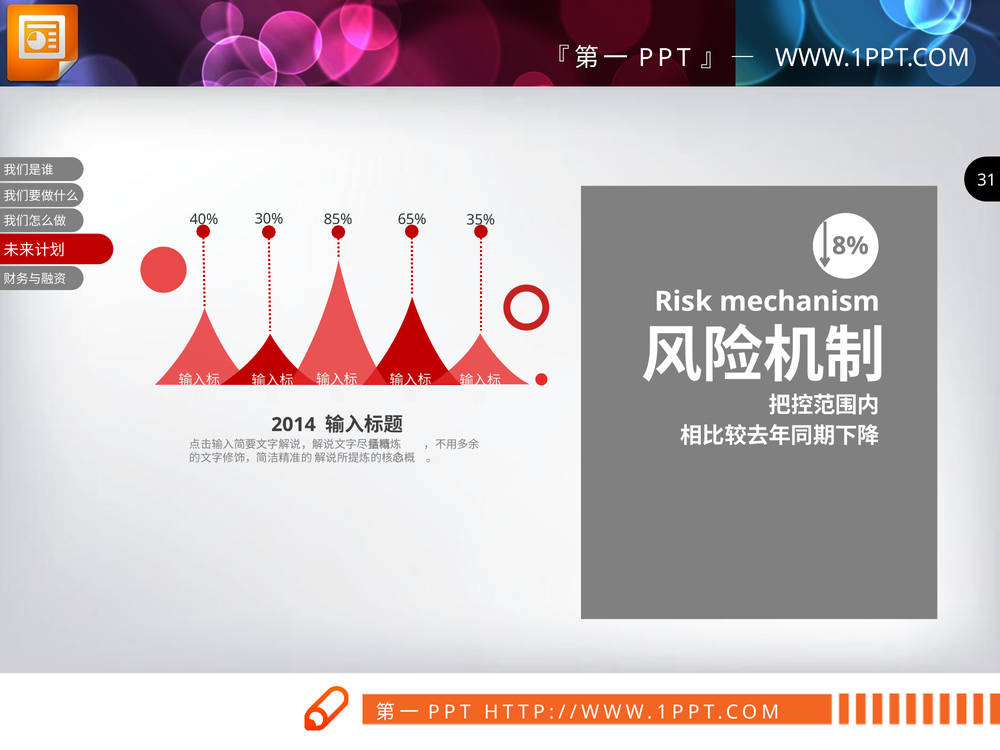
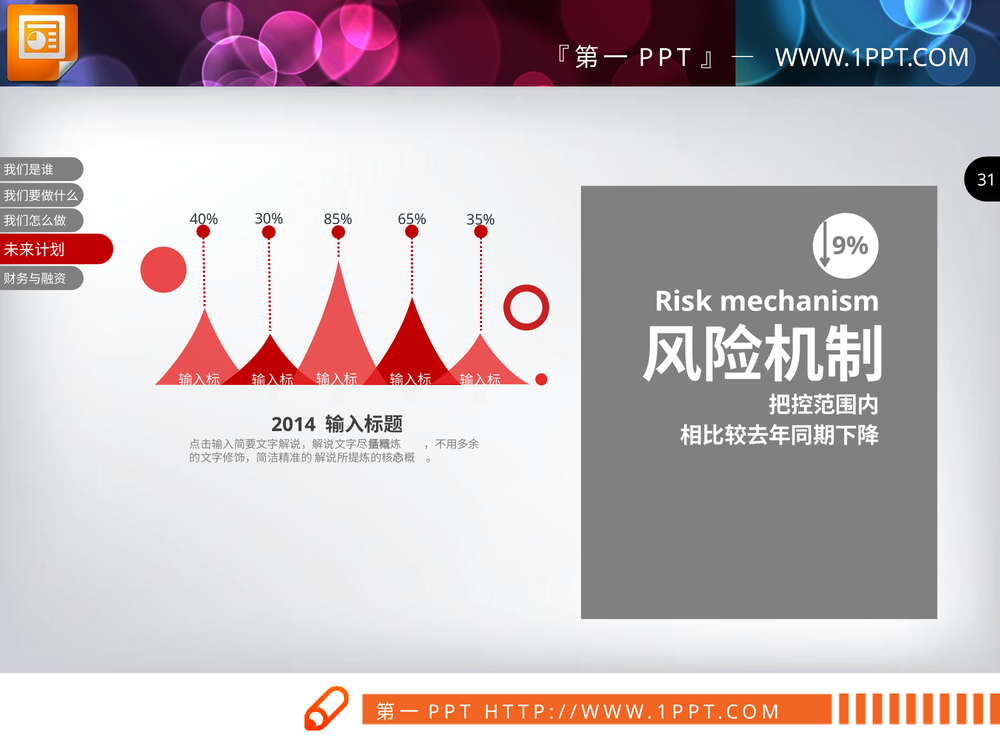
8%: 8% -> 9%
